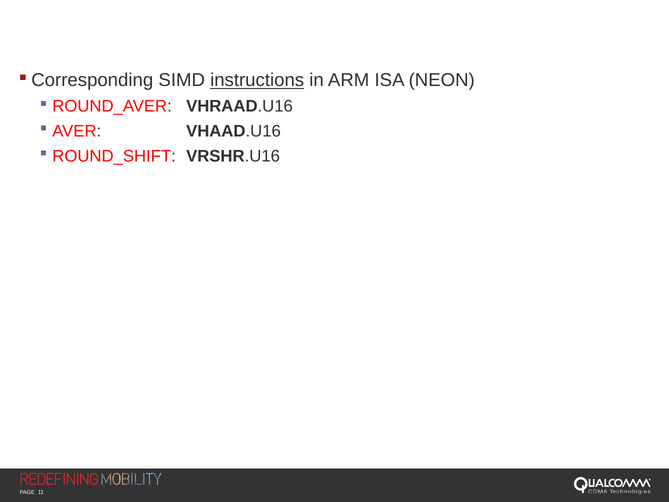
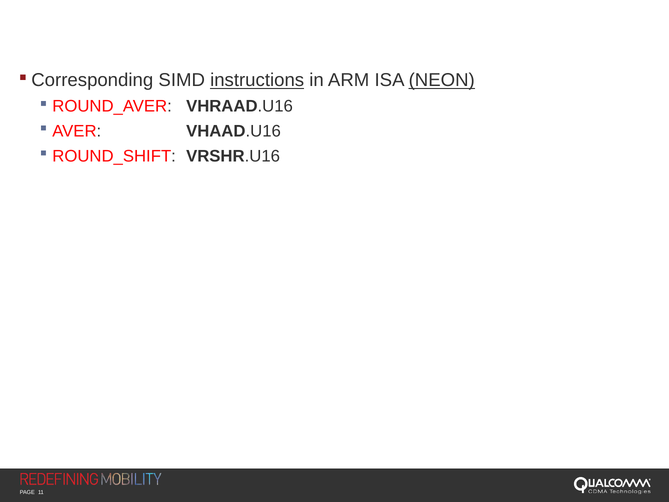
NEON underline: none -> present
